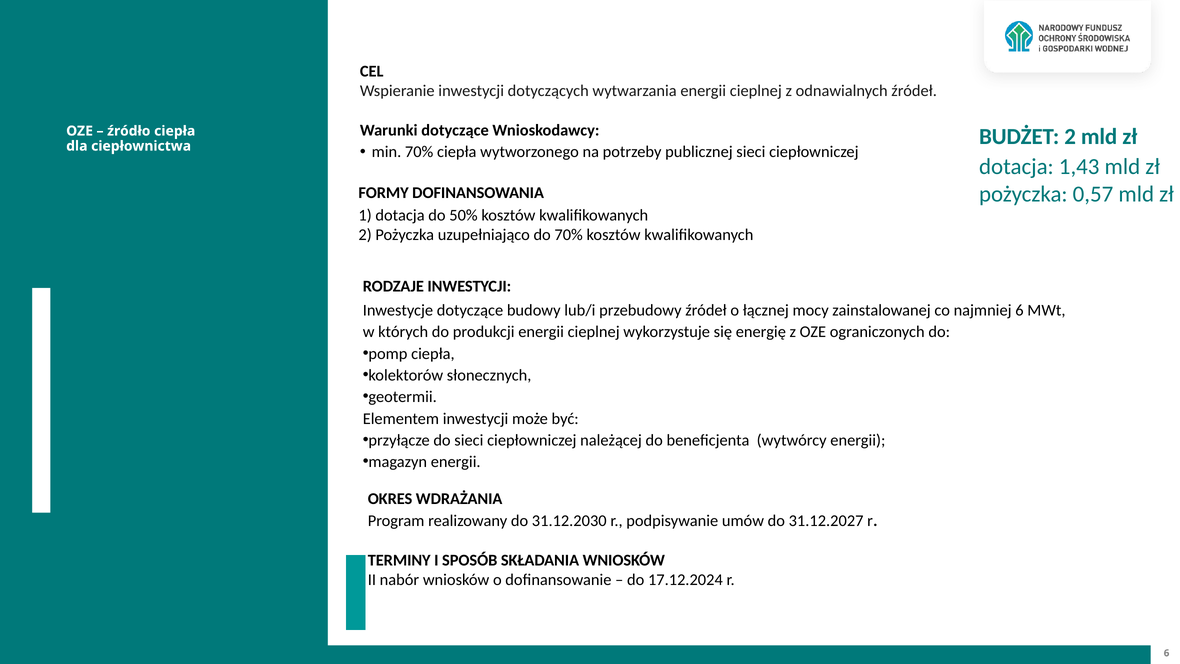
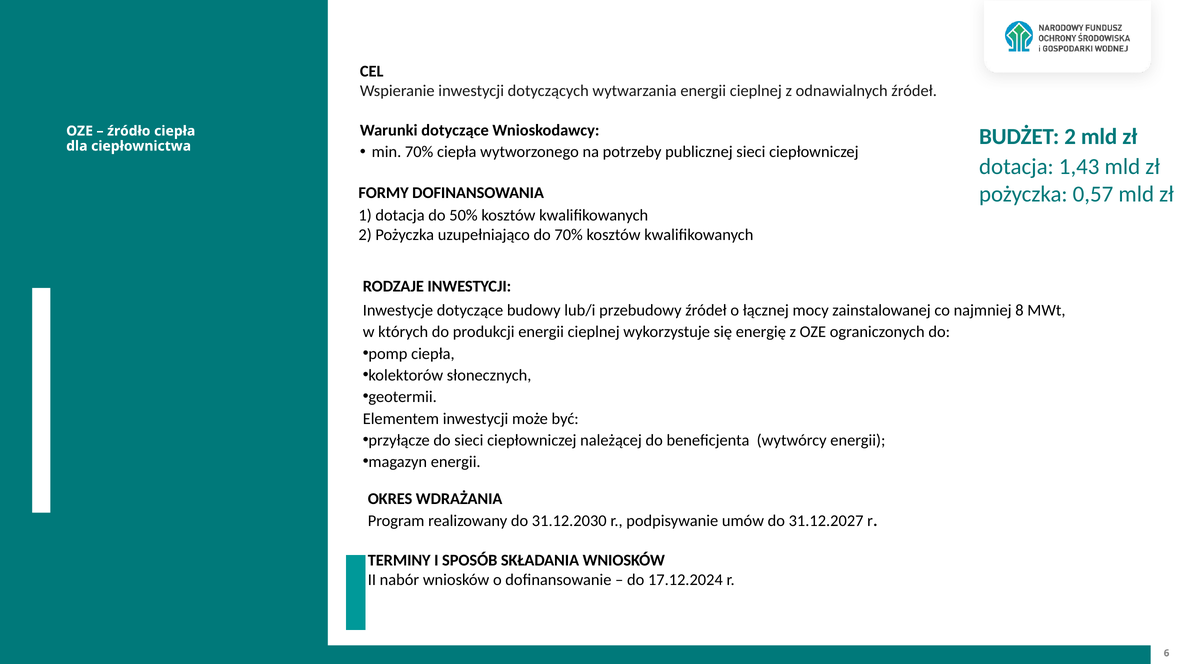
najmniej 6: 6 -> 8
